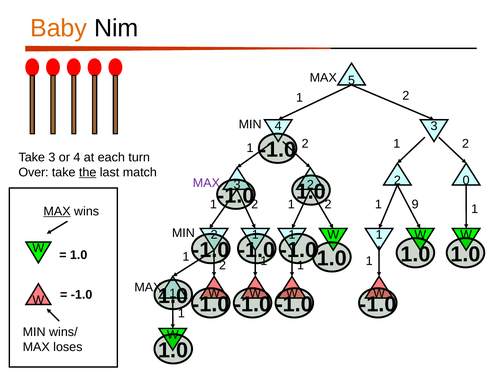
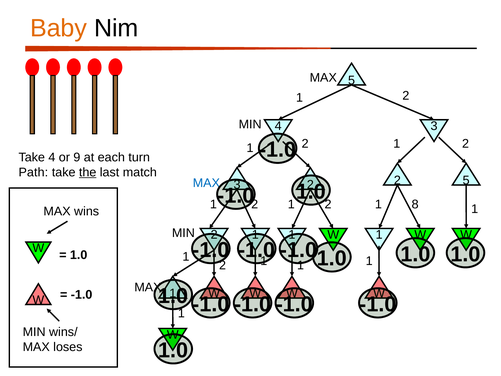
Take 3: 3 -> 4
or 4: 4 -> 9
Over: Over -> Path
MAX at (206, 183) colour: purple -> blue
2 0: 0 -> 5
9: 9 -> 8
MAX at (57, 211) underline: present -> none
